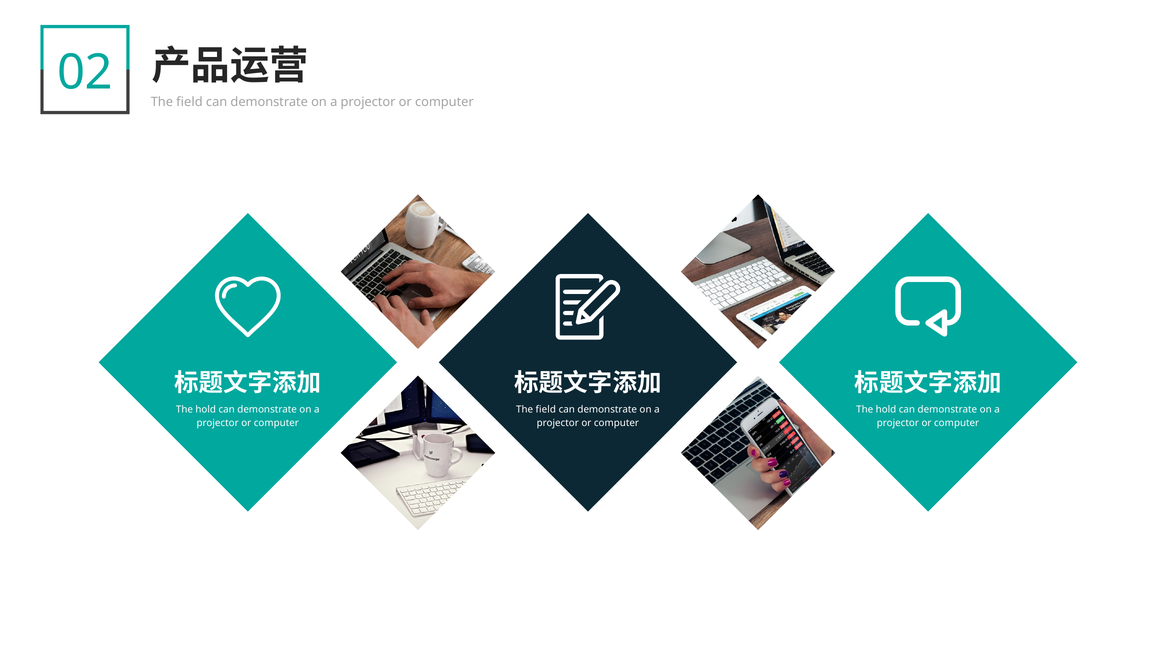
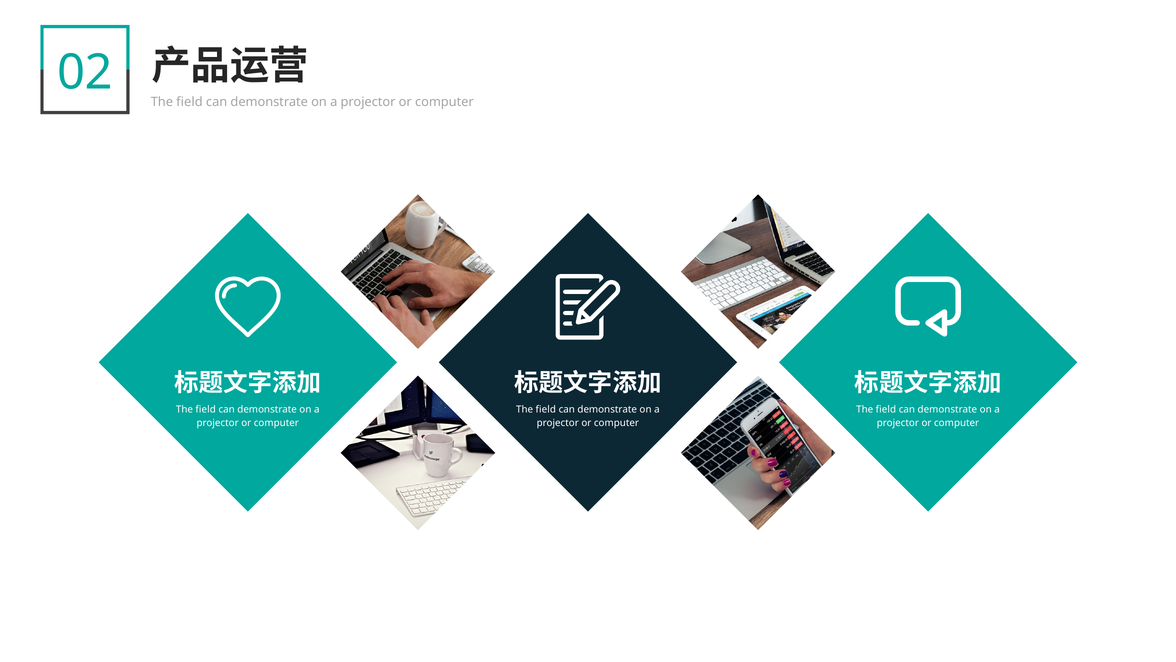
hold at (206, 409): hold -> field
hold at (886, 409): hold -> field
